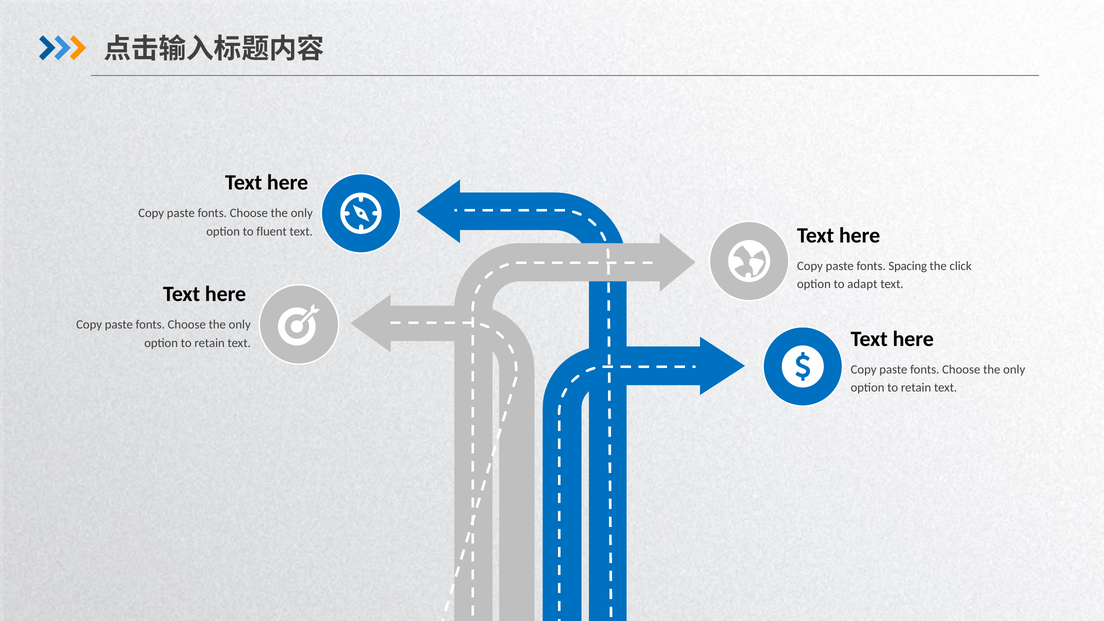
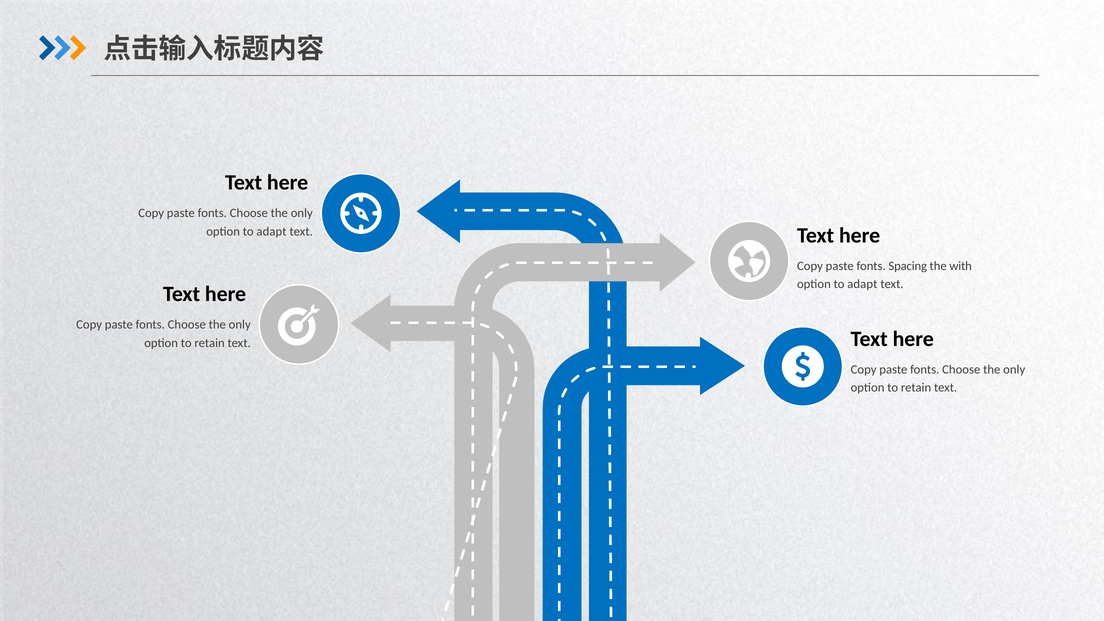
fluent at (272, 231): fluent -> adapt
click: click -> with
